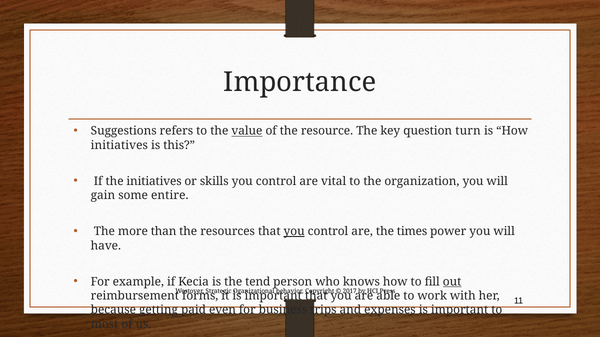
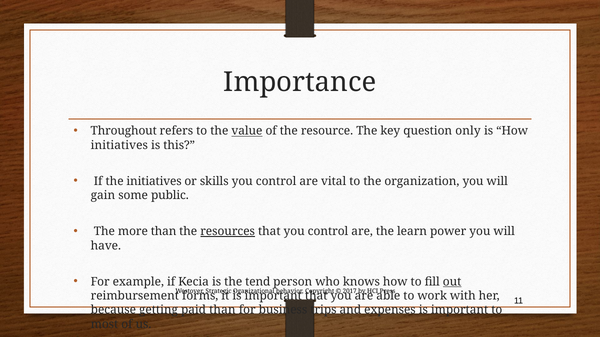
Suggestions: Suggestions -> Throughout
turn: turn -> only
entire: entire -> public
resources underline: none -> present
you at (294, 232) underline: present -> none
times: times -> learn
paid even: even -> than
